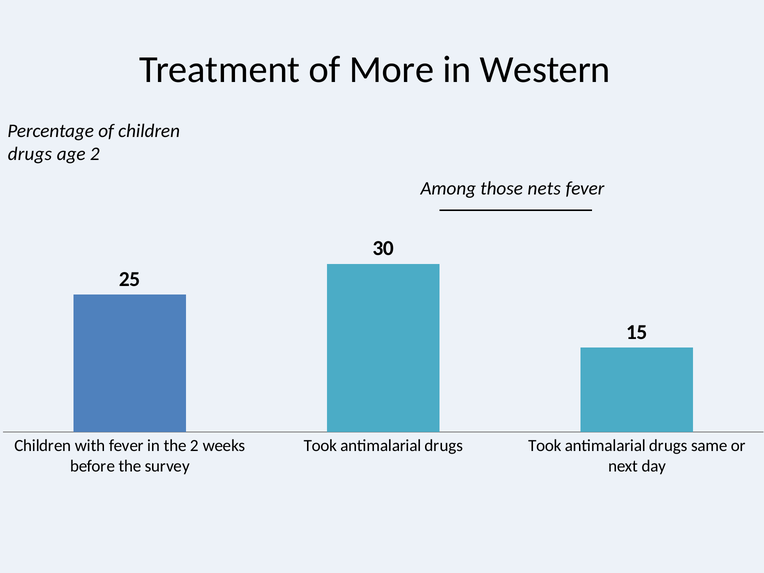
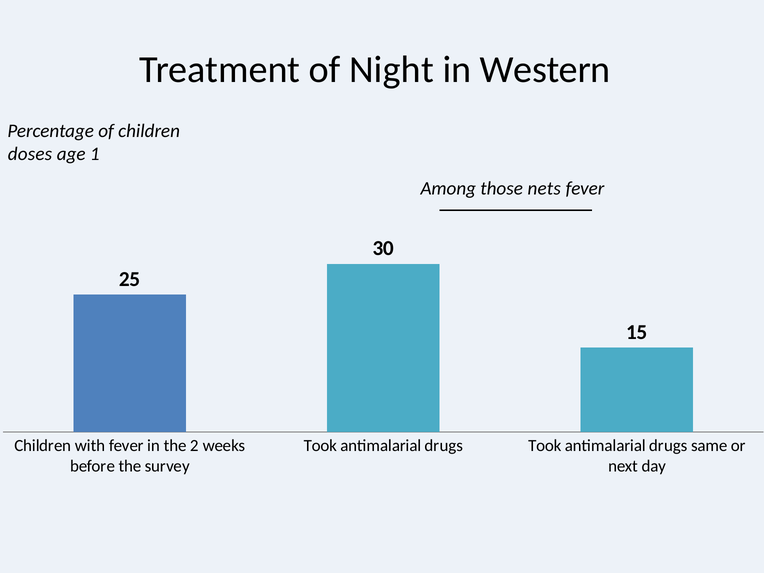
More: More -> Night
drugs at (30, 154): drugs -> doses
age 2: 2 -> 1
